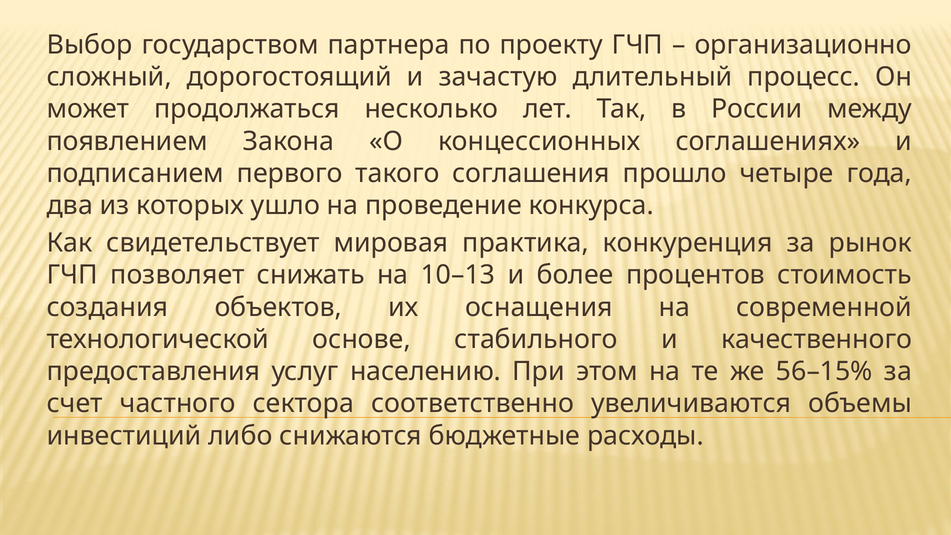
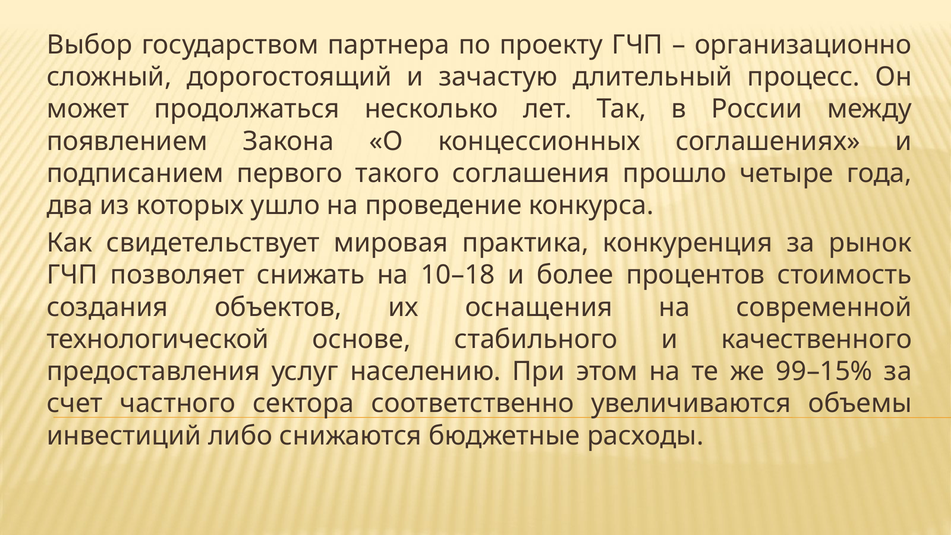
10–13: 10–13 -> 10–18
56–15%: 56–15% -> 99–15%
